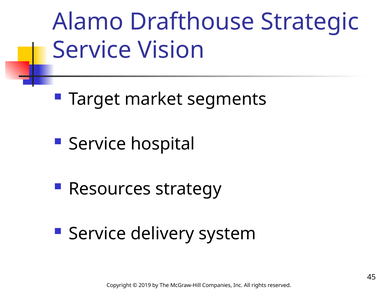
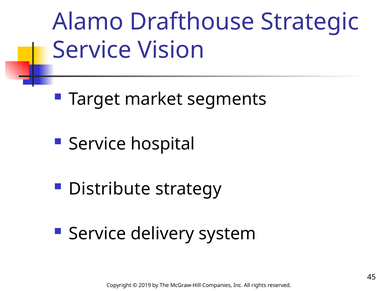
Resources: Resources -> Distribute
